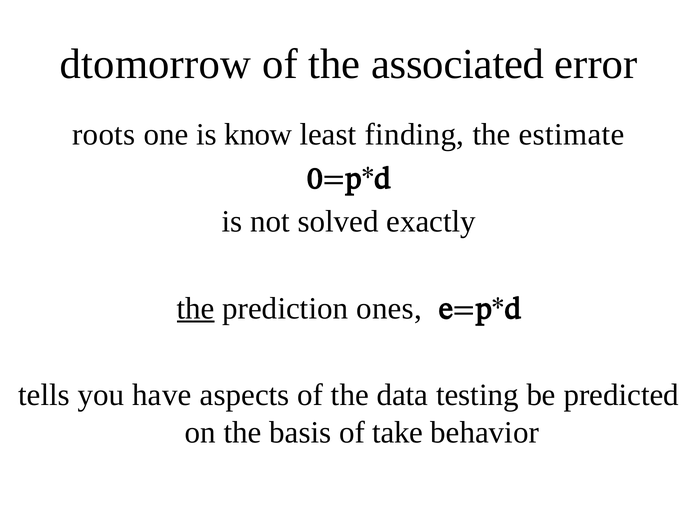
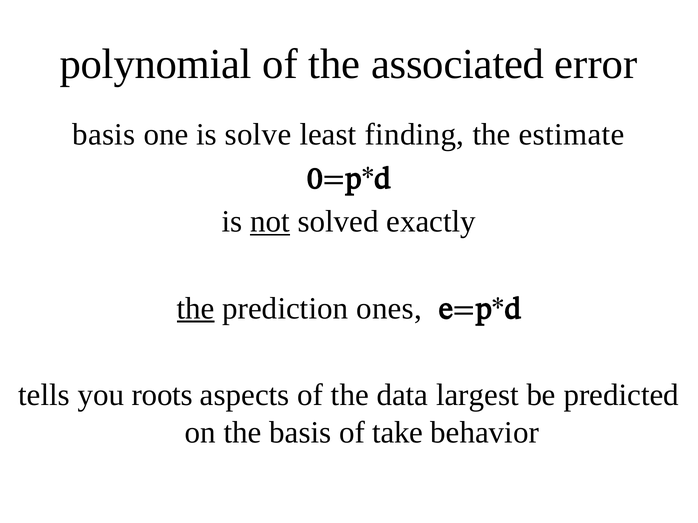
dtomorrow: dtomorrow -> polynomial
roots at (104, 135): roots -> basis
know: know -> solve
not underline: none -> present
have: have -> roots
testing: testing -> largest
